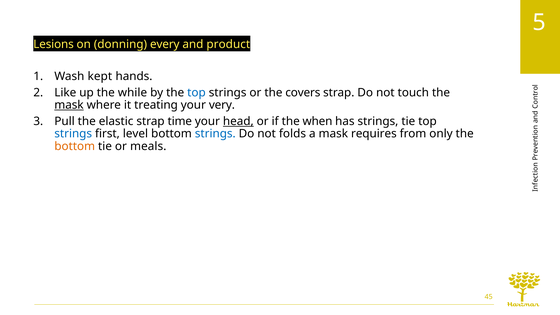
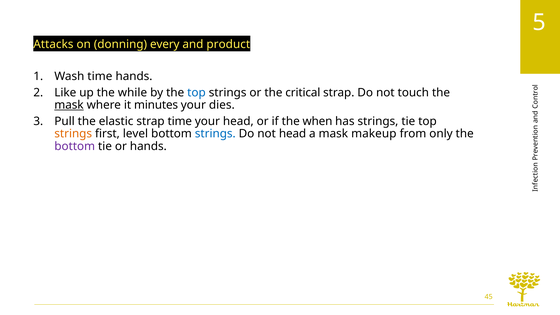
Lesions: Lesions -> Attacks
Wash kept: kept -> time
covers: covers -> critical
treating: treating -> minutes
very: very -> dies
head at (238, 121) underline: present -> none
strings at (73, 134) colour: blue -> orange
not folds: folds -> head
requires: requires -> makeup
bottom at (75, 146) colour: orange -> purple
or meals: meals -> hands
